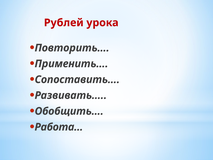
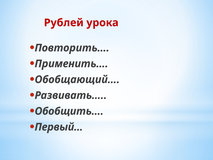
Сопоставить…: Сопоставить… -> Обобщающий…
Работа…: Работа… -> Первый…
